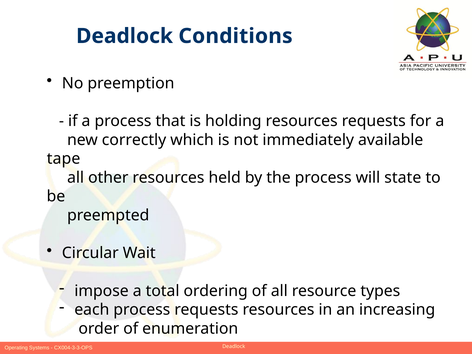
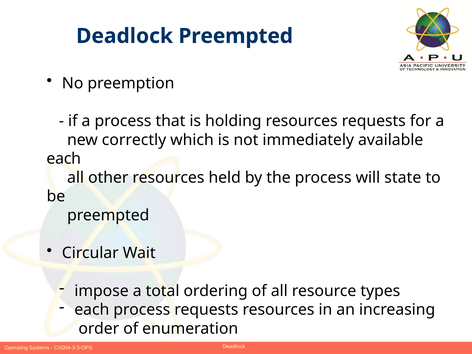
Deadlock Conditions: Conditions -> Preempted
tape at (64, 159): tape -> each
